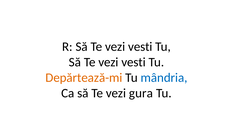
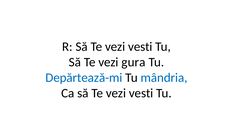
vesti at (134, 62): vesti -> gura
Depărtează-mi colour: orange -> blue
gura at (141, 93): gura -> vesti
